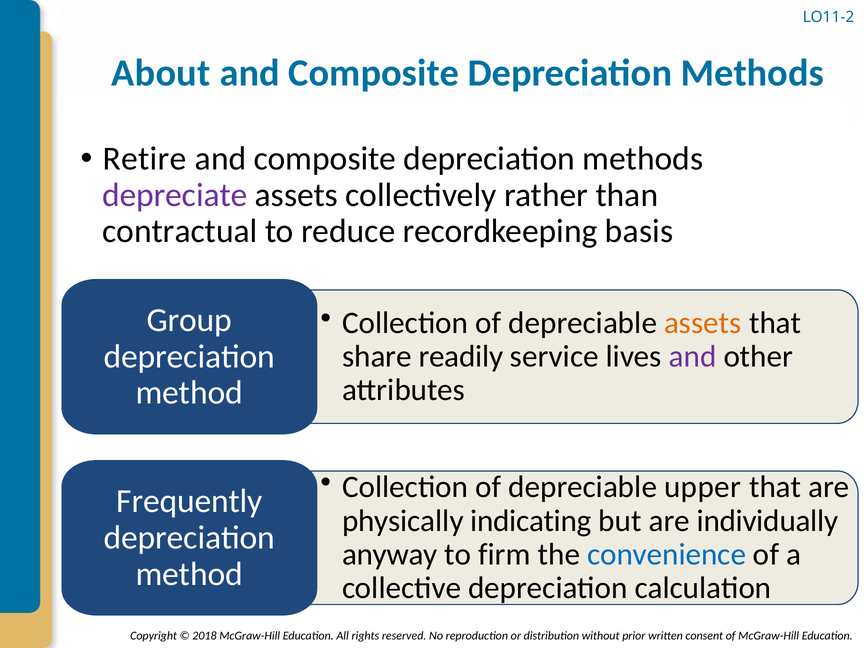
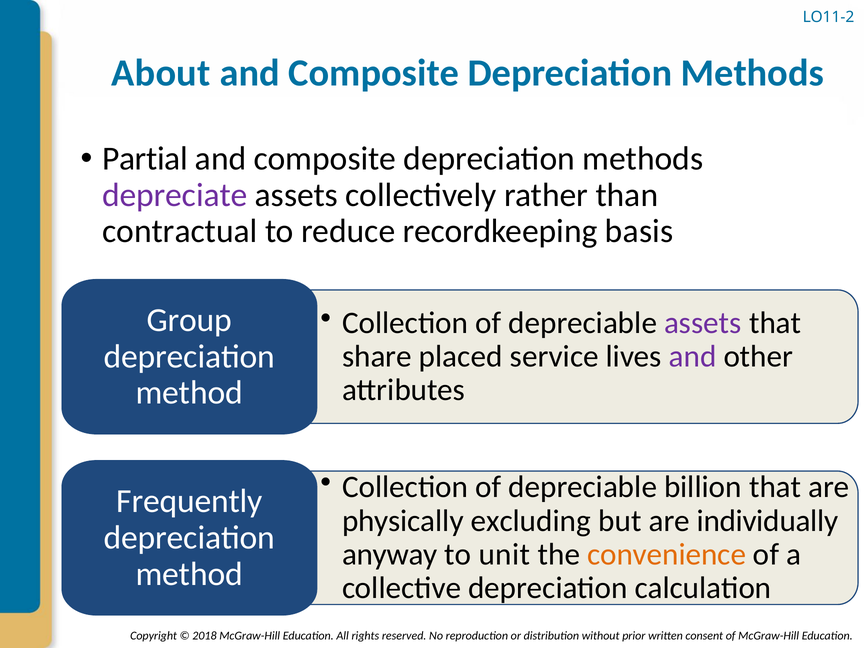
Retire: Retire -> Partial
assets at (703, 323) colour: orange -> purple
readily: readily -> placed
upper: upper -> billion
indicating: indicating -> excluding
firm: firm -> unit
convenience colour: blue -> orange
